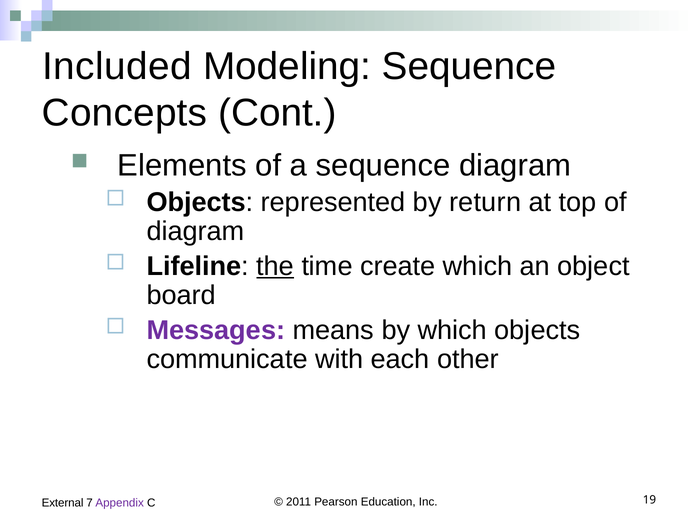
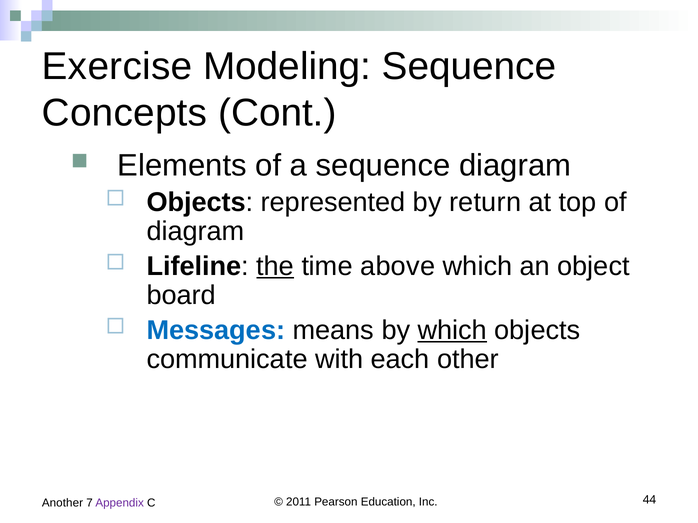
Included: Included -> Exercise
create: create -> above
Messages colour: purple -> blue
which at (452, 331) underline: none -> present
External: External -> Another
19: 19 -> 44
